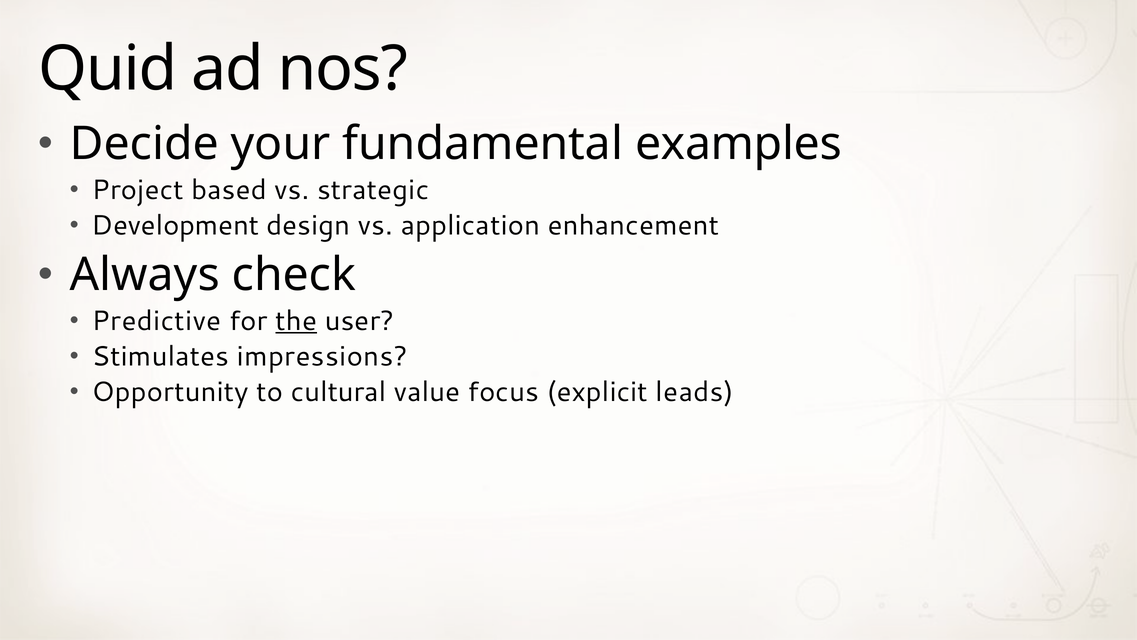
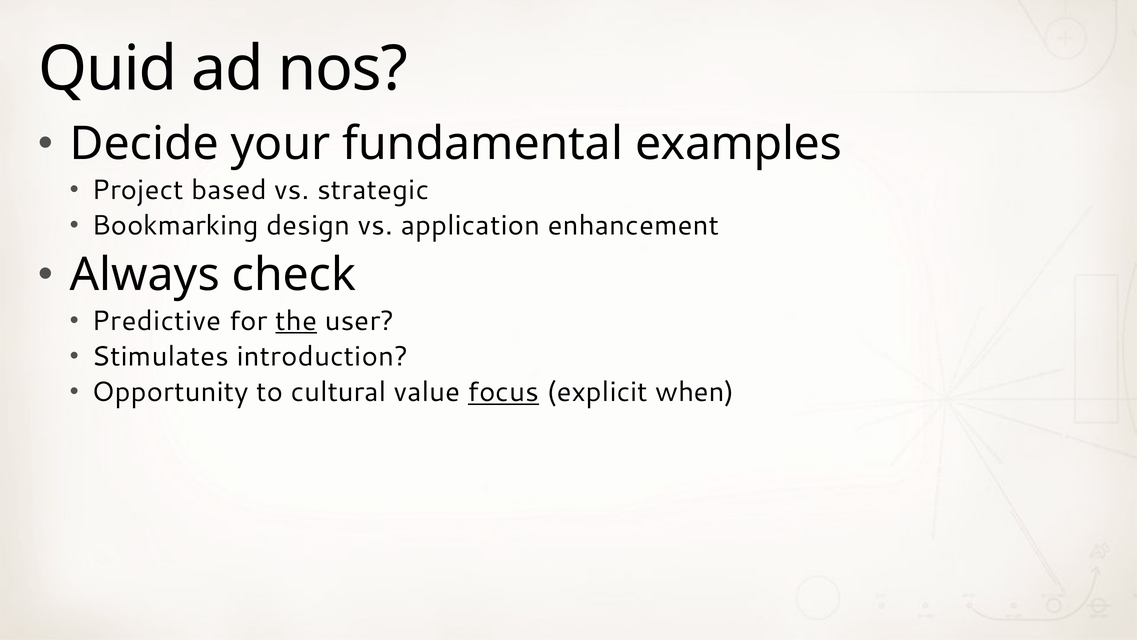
Development: Development -> Bookmarking
impressions: impressions -> introduction
focus underline: none -> present
leads: leads -> when
